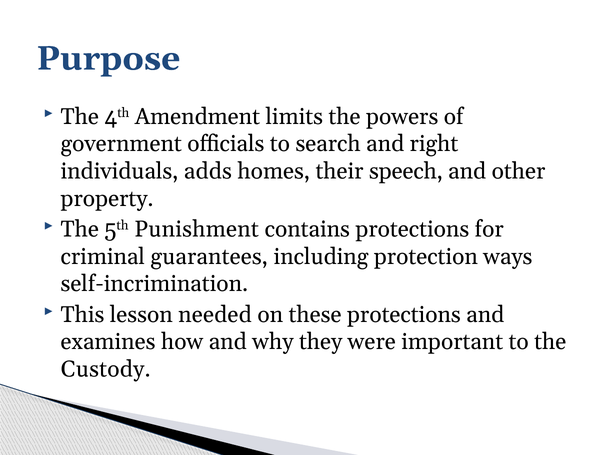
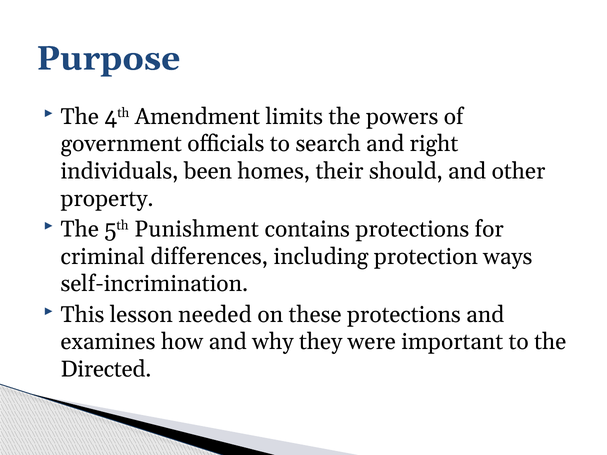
adds: adds -> been
speech: speech -> should
guarantees: guarantees -> differences
Custody: Custody -> Directed
